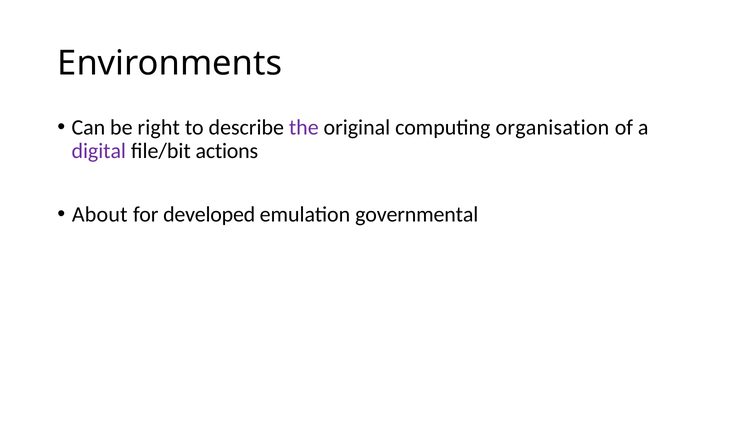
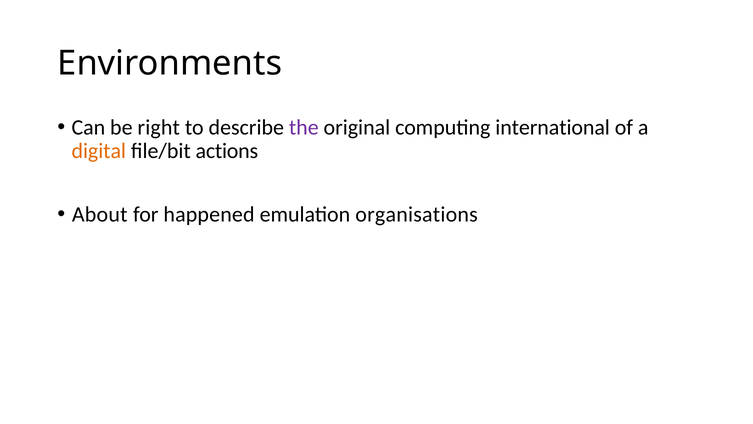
organisation: organisation -> international
digital colour: purple -> orange
developed: developed -> happened
governmental: governmental -> organisations
